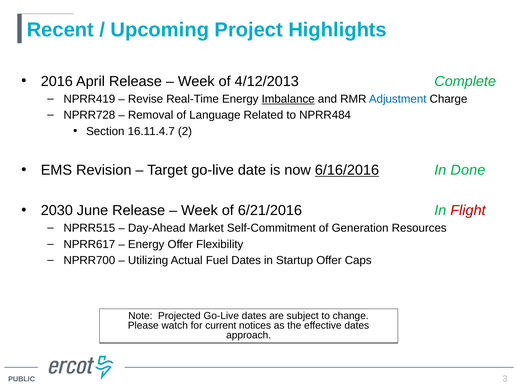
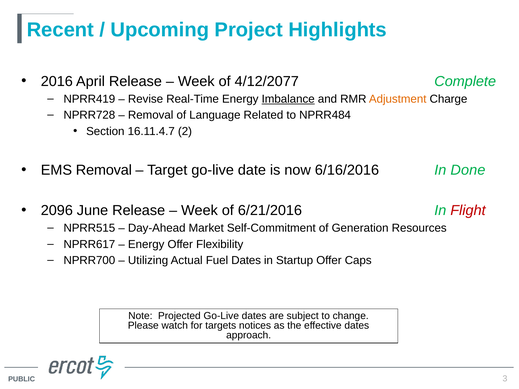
4/12/2013: 4/12/2013 -> 4/12/2077
Adjustment colour: blue -> orange
EMS Revision: Revision -> Removal
6/16/2016 underline: present -> none
2030: 2030 -> 2096
current: current -> targets
